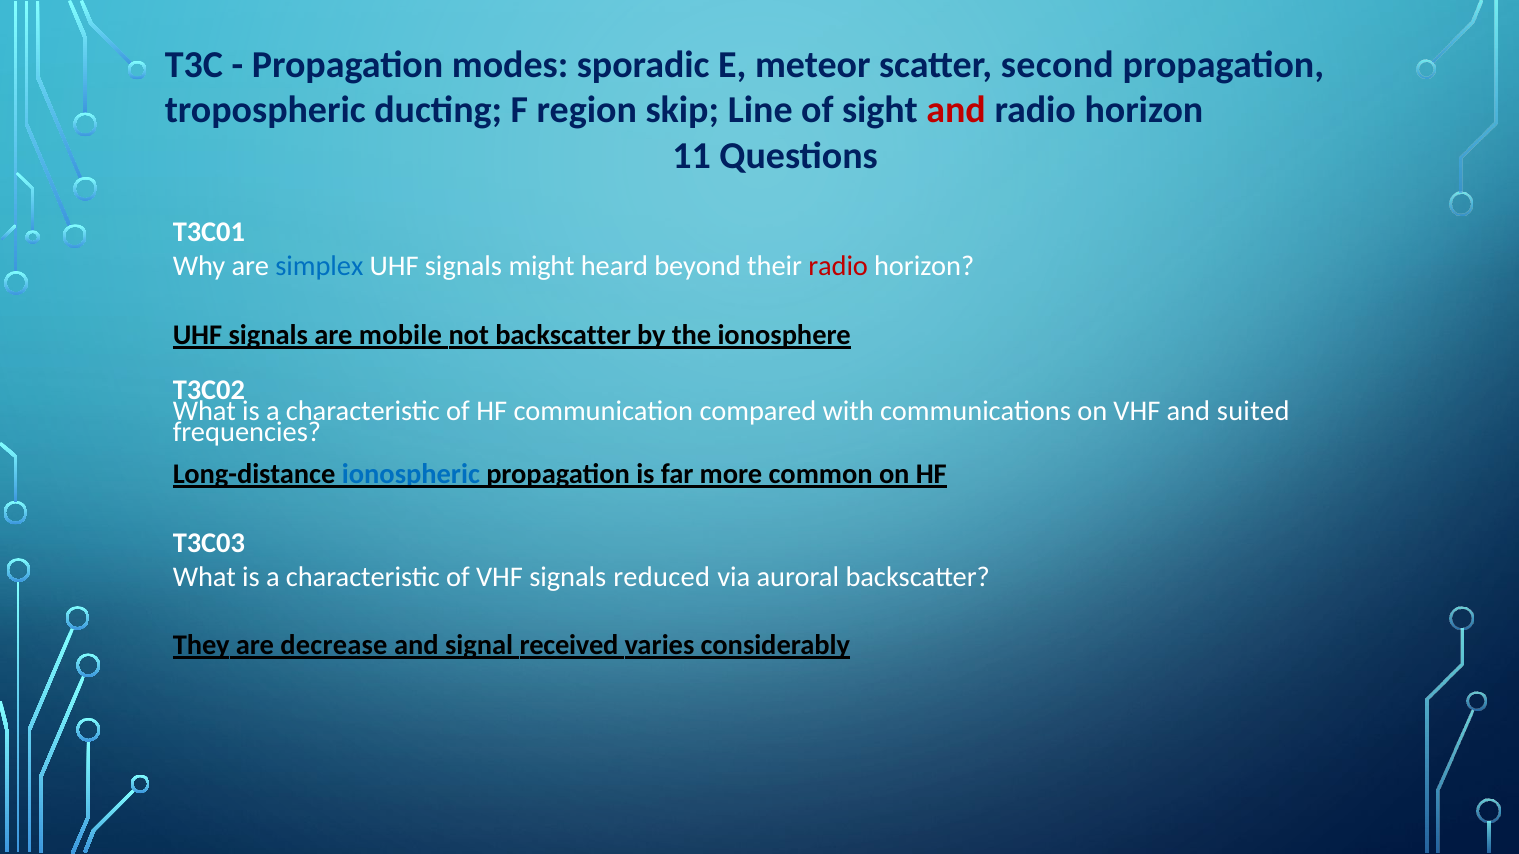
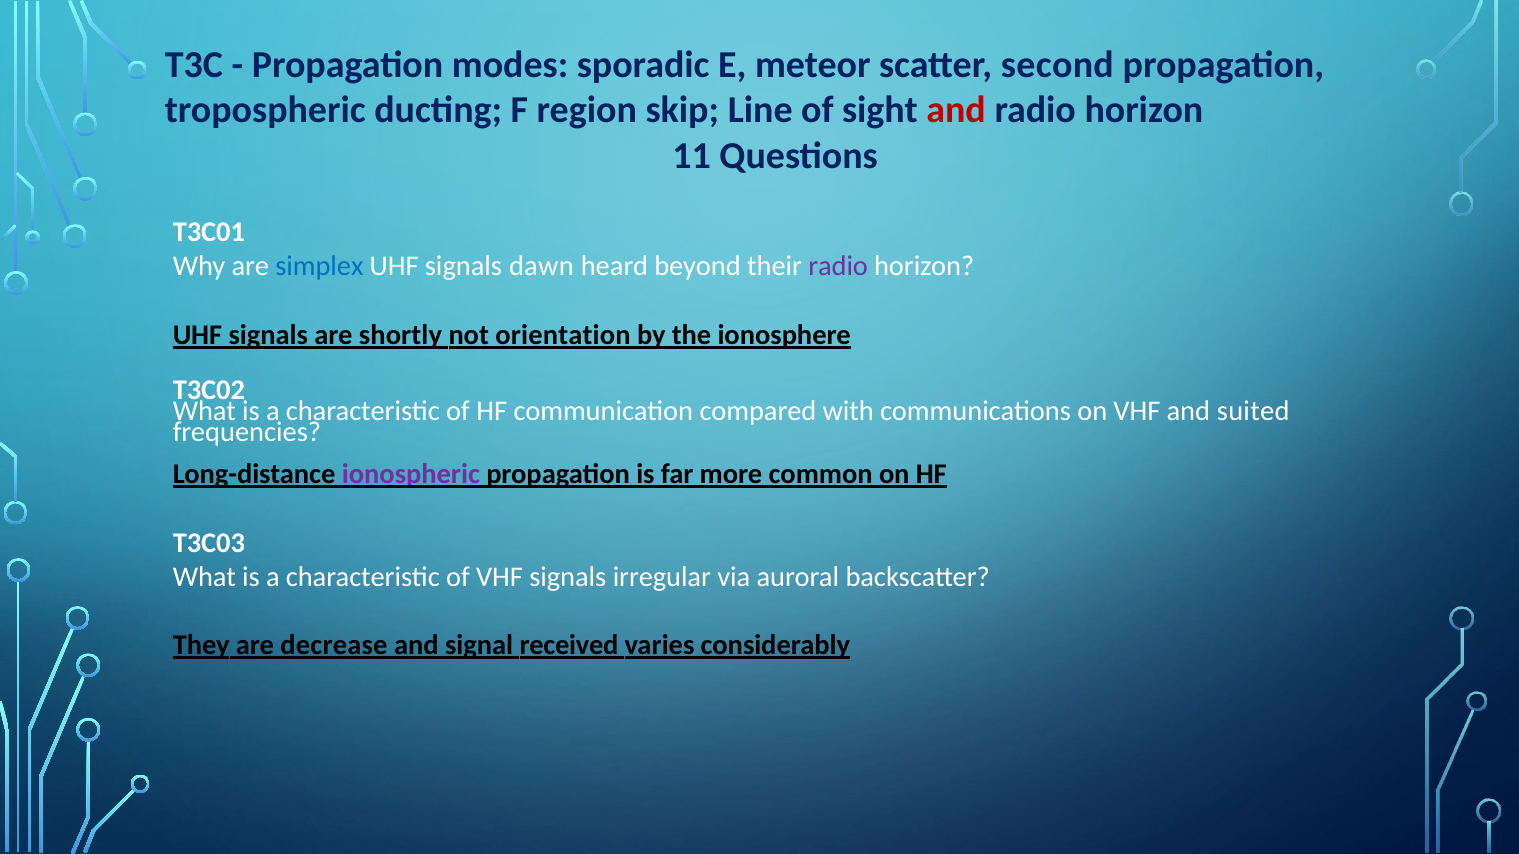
might: might -> dawn
radio at (838, 266) colour: red -> purple
mobile: mobile -> shortly
not backscatter: backscatter -> orientation
ionospheric colour: blue -> purple
reduced: reduced -> irregular
